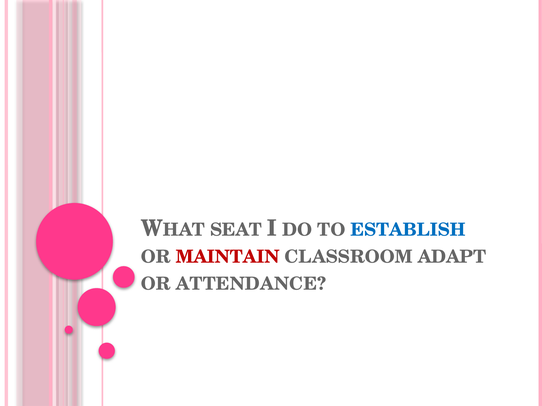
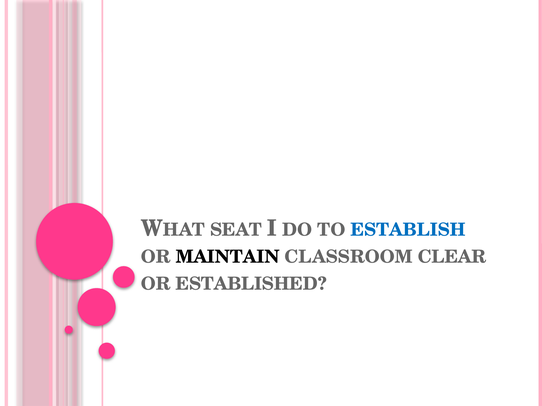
MAINTAIN colour: red -> black
ADAPT: ADAPT -> CLEAR
ATTENDANCE: ATTENDANCE -> ESTABLISHED
